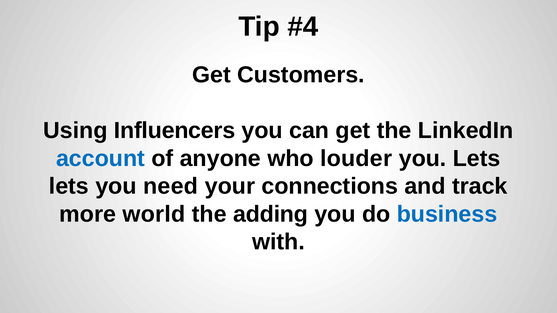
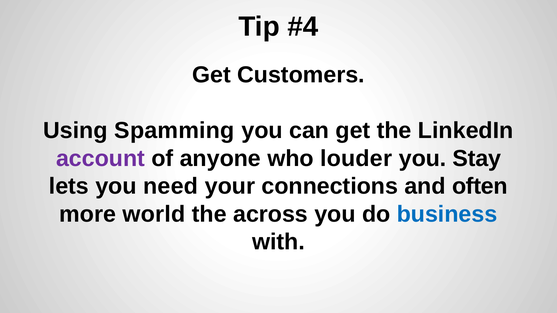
Influencers: Influencers -> Spamming
account colour: blue -> purple
you Lets: Lets -> Stay
track: track -> often
adding: adding -> across
